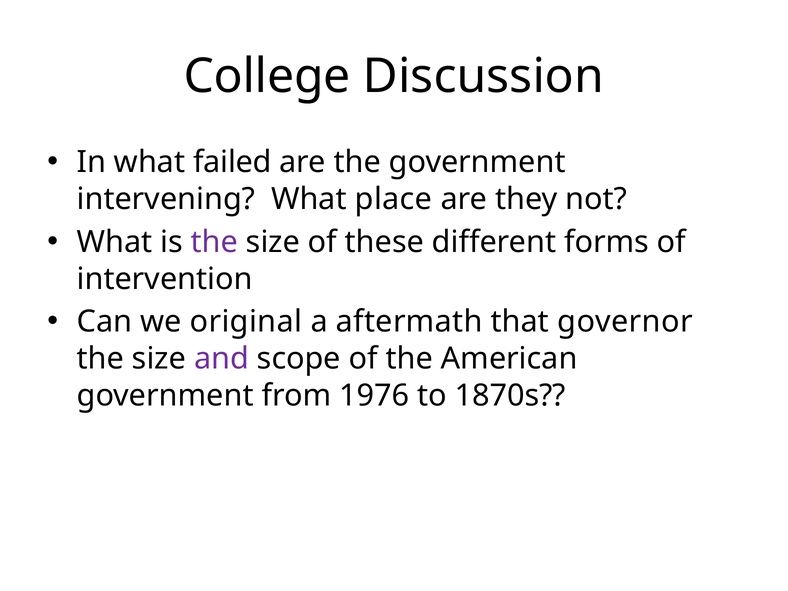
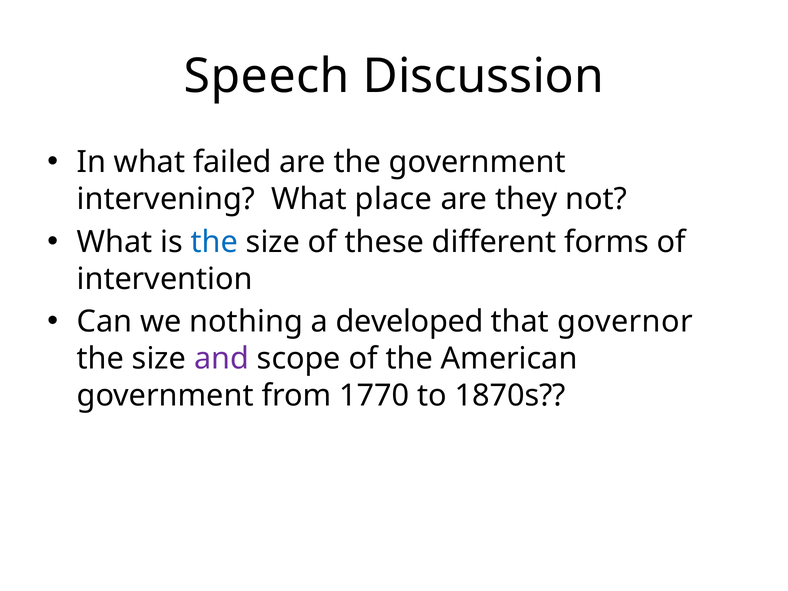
College: College -> Speech
the at (214, 242) colour: purple -> blue
original: original -> nothing
aftermath: aftermath -> developed
1976: 1976 -> 1770
